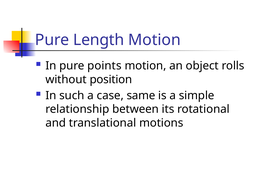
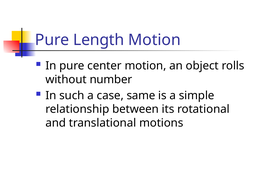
points: points -> center
position: position -> number
